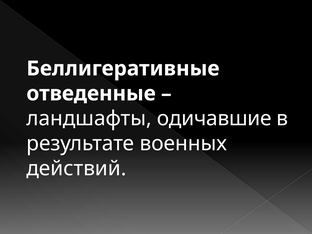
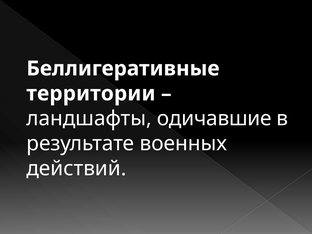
отведенные: отведенные -> территории
